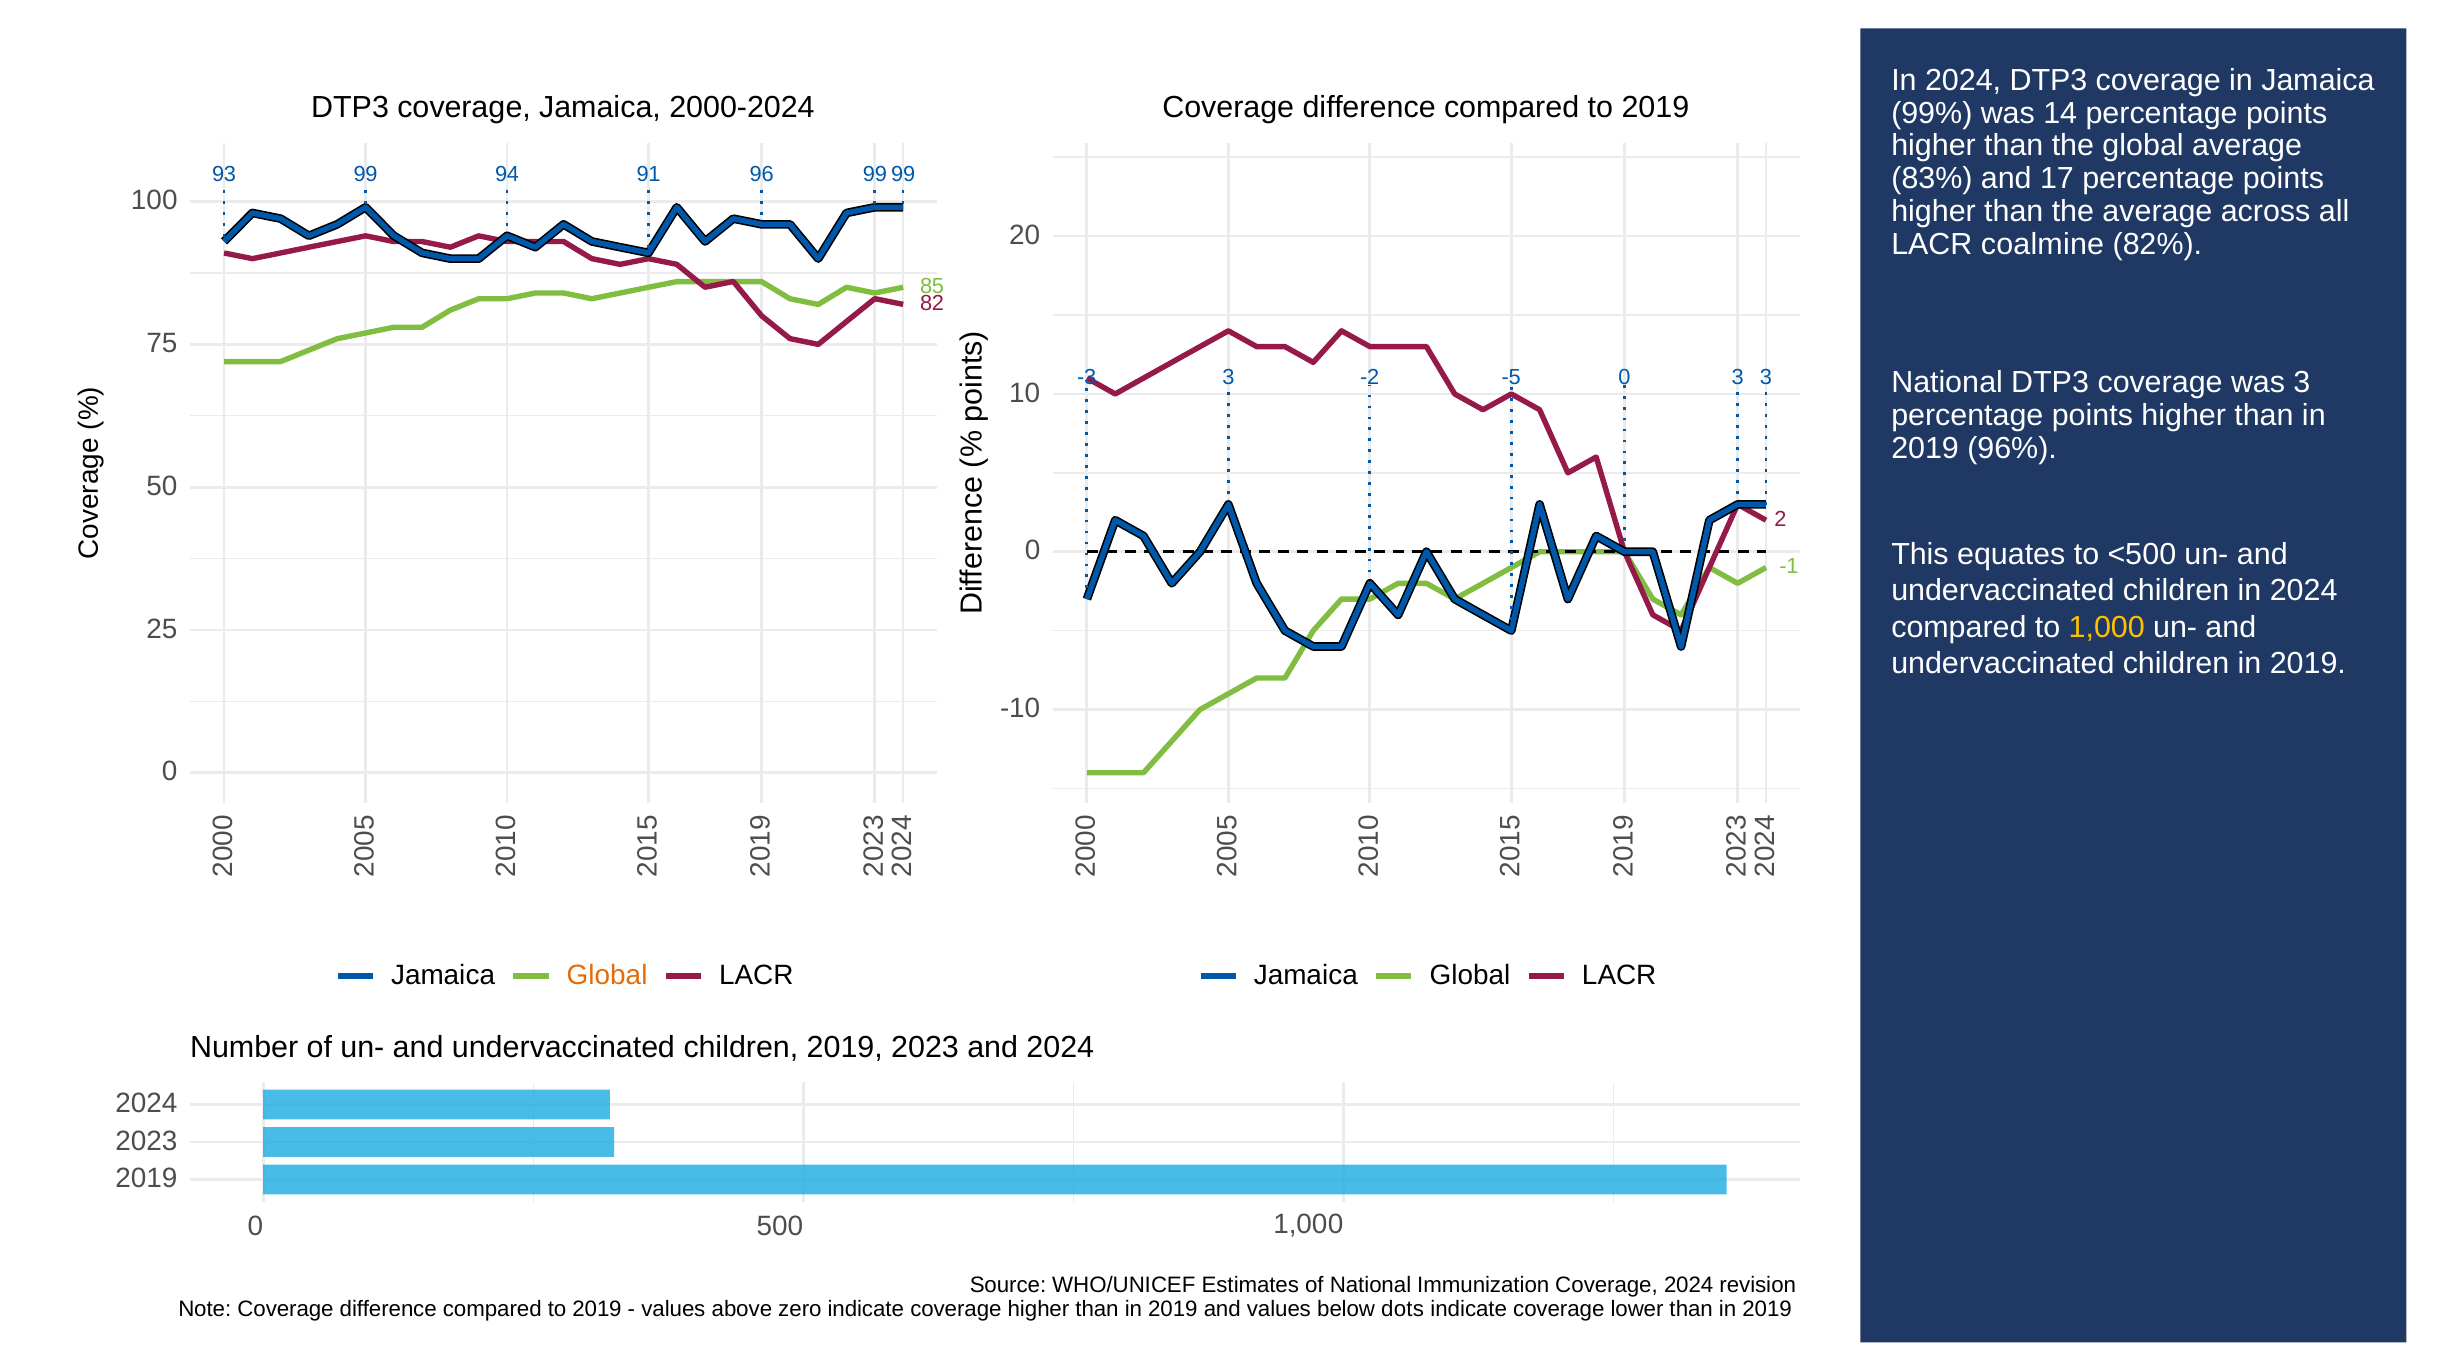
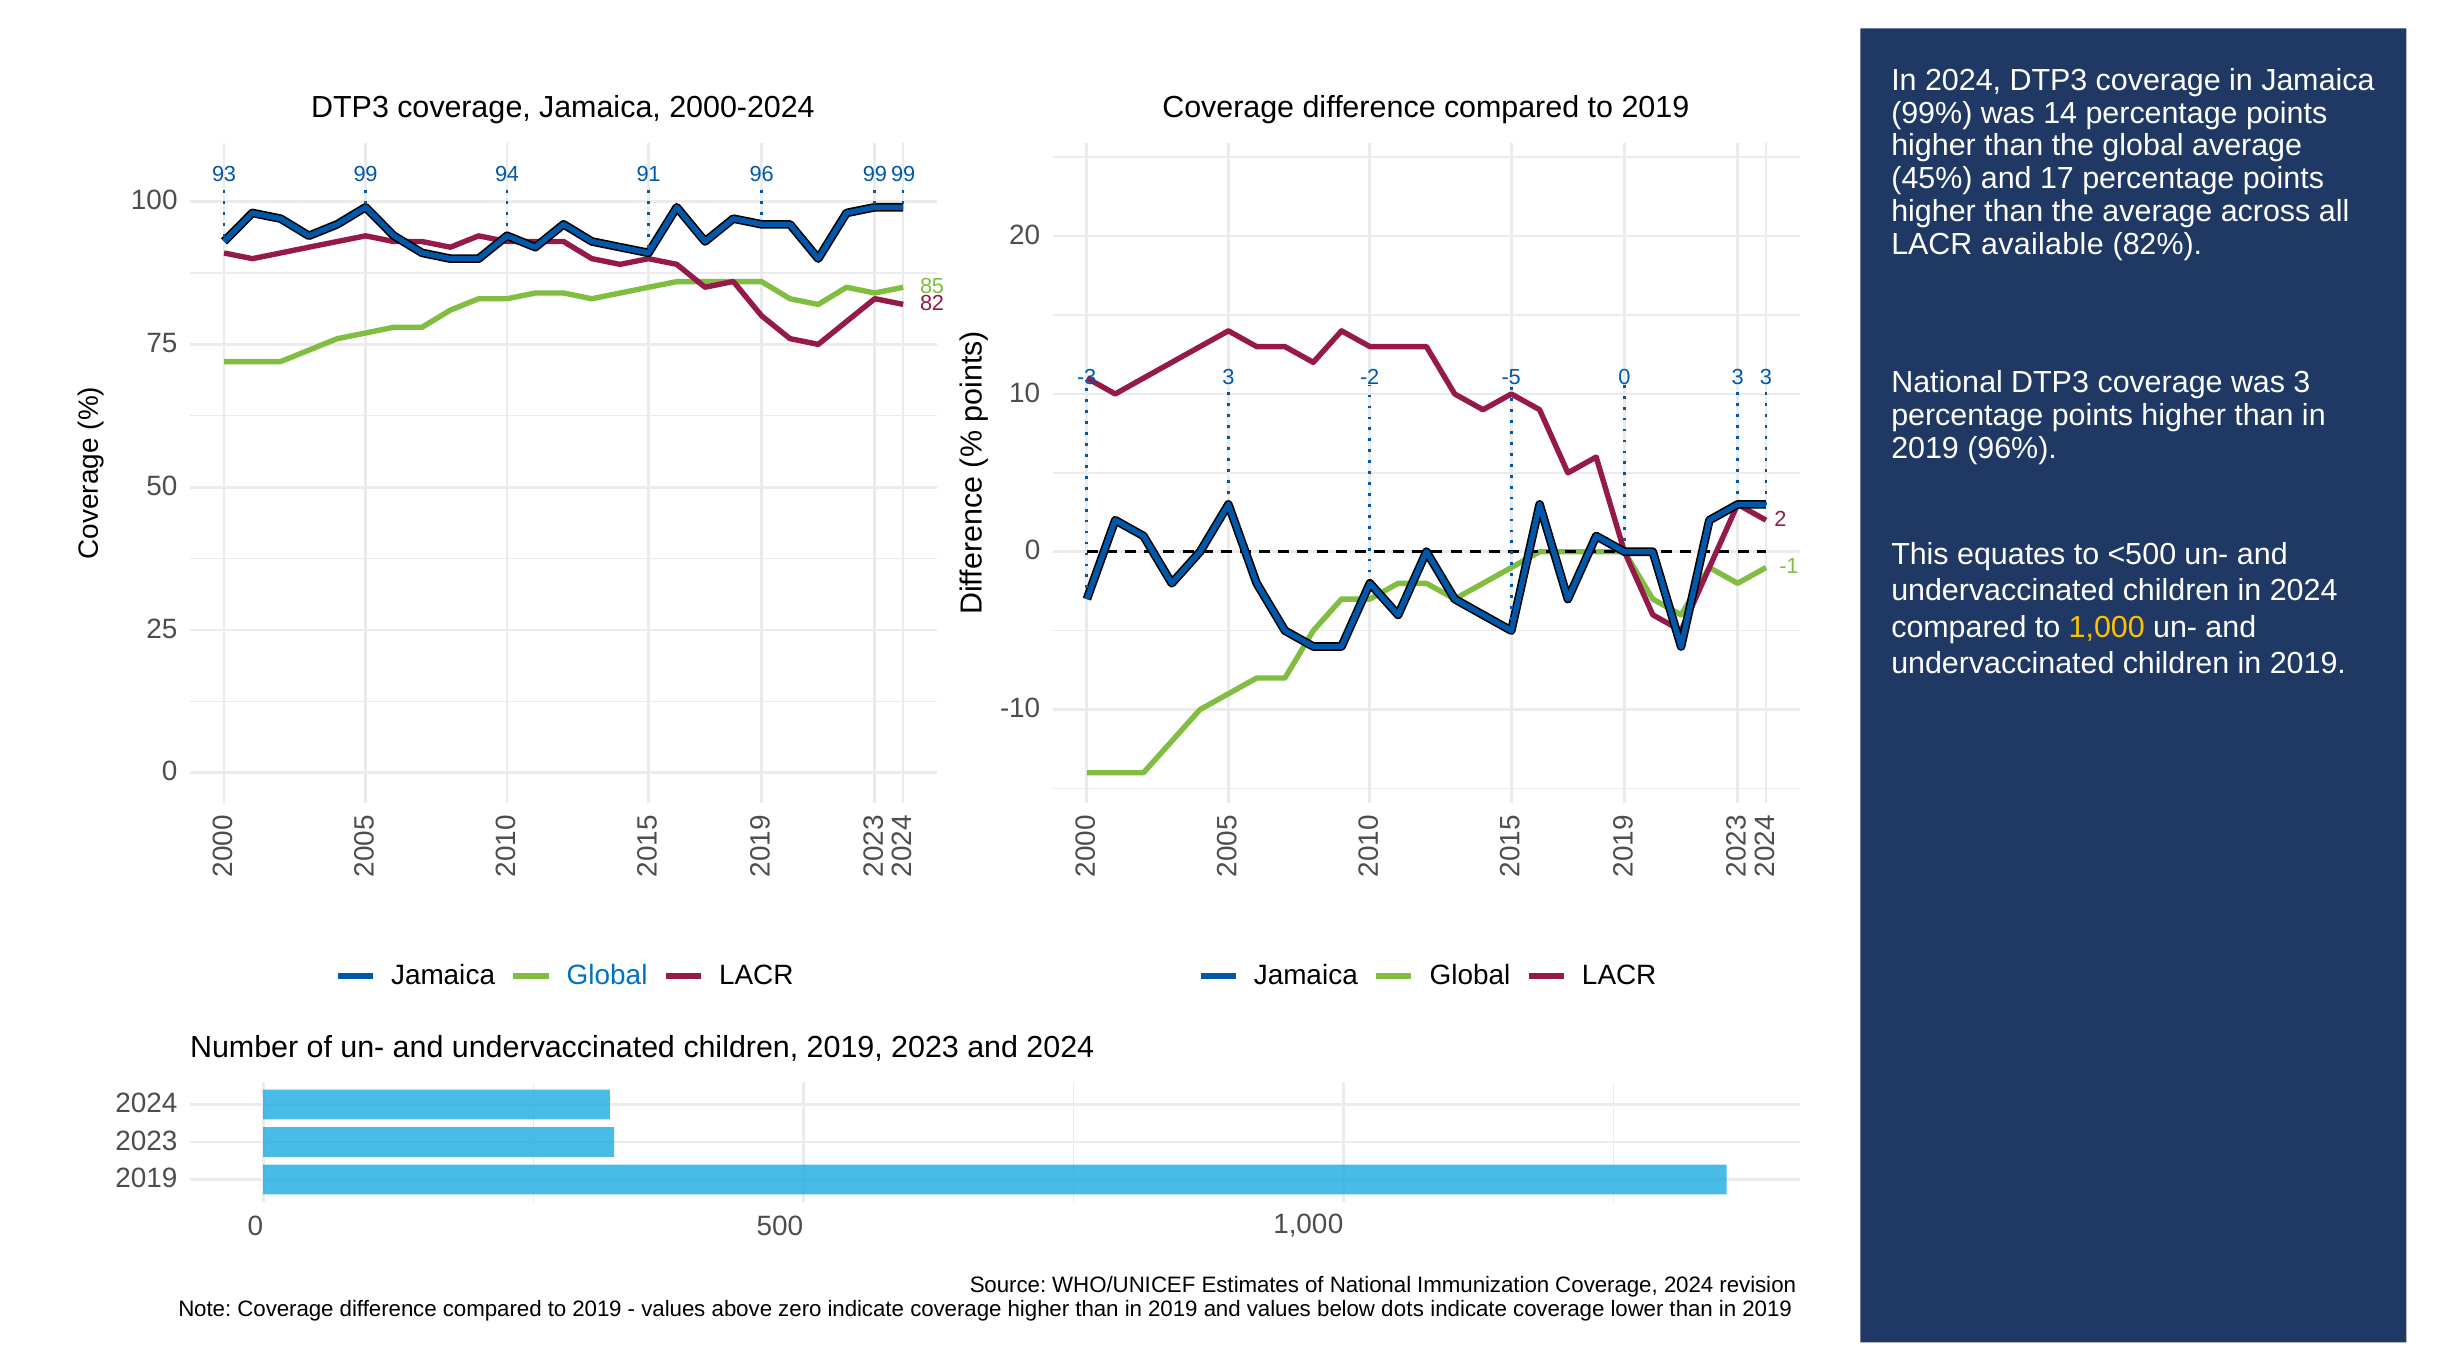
83%: 83% -> 45%
coalmine: coalmine -> available
Global at (607, 975) colour: orange -> blue
